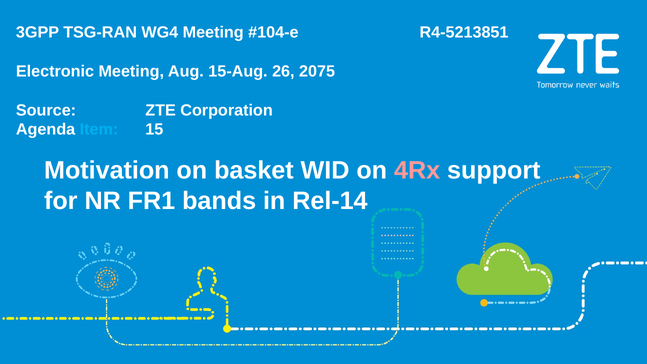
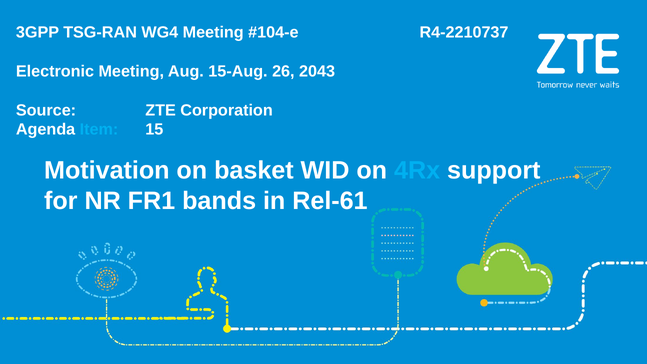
R4-5213851: R4-5213851 -> R4-2210737
2075: 2075 -> 2043
4Rx colour: pink -> light blue
Rel-14: Rel-14 -> Rel-61
